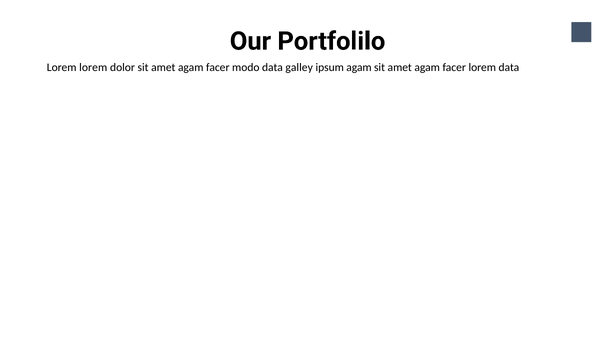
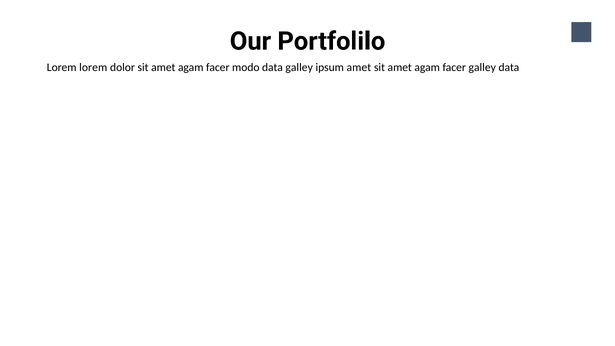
ipsum agam: agam -> amet
facer lorem: lorem -> galley
